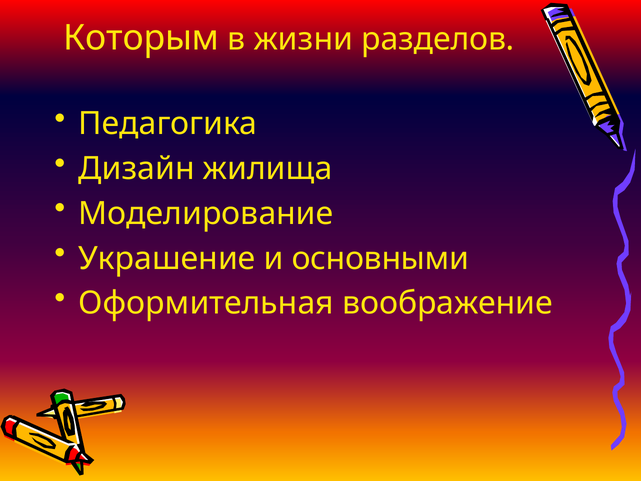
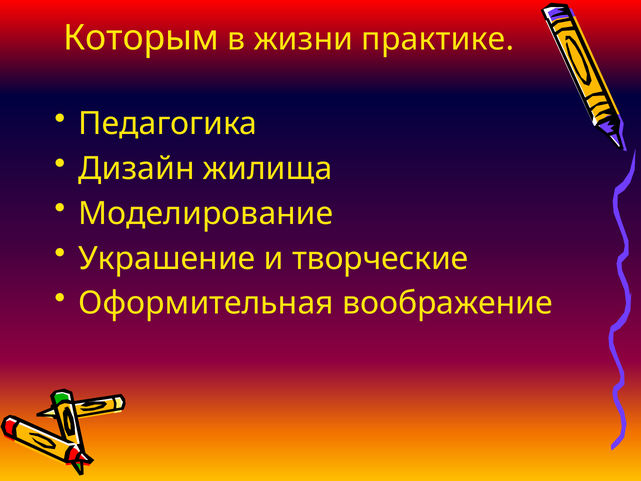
разделов: разделов -> практике
основными: основными -> творческие
